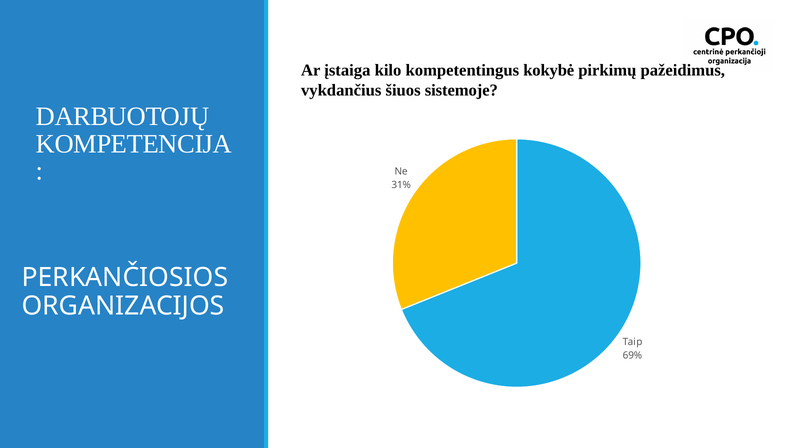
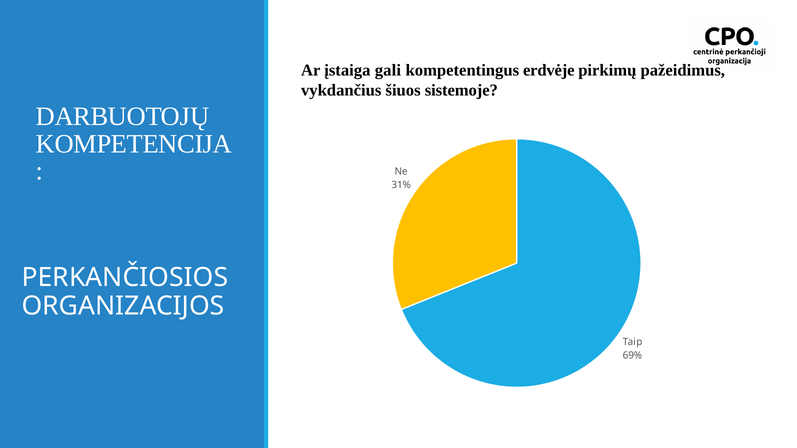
kilo: kilo -> gali
kokybė: kokybė -> erdvėje
